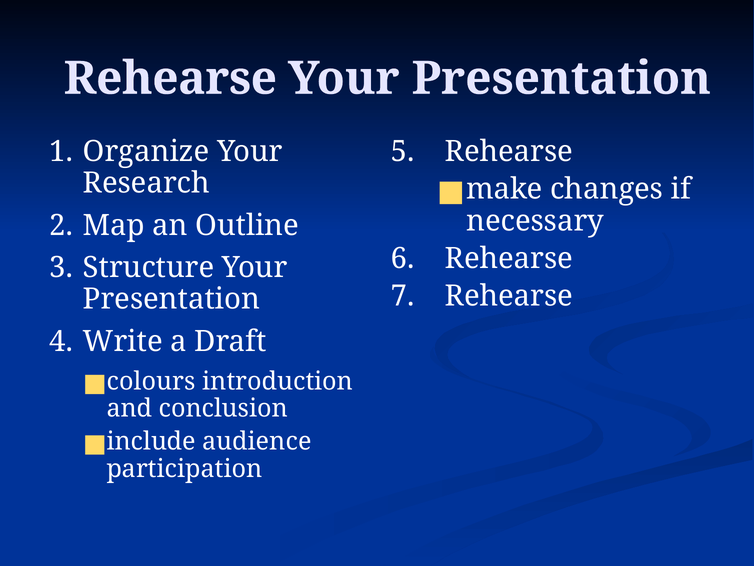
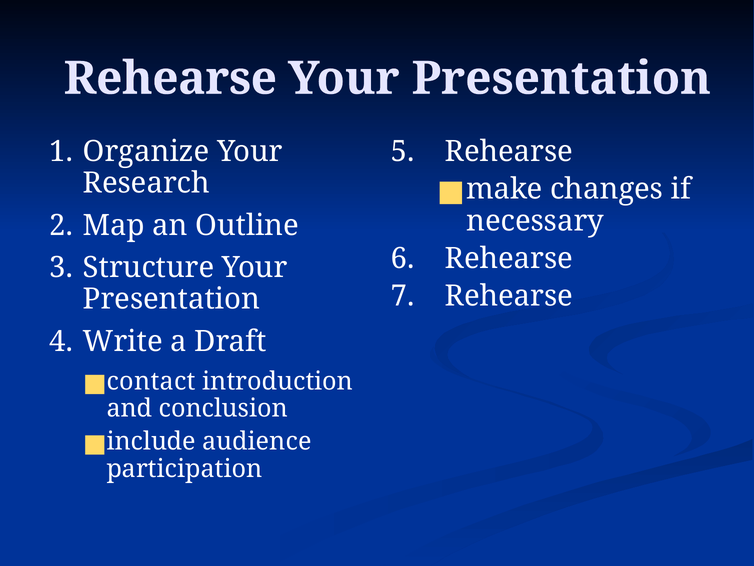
colours: colours -> contact
